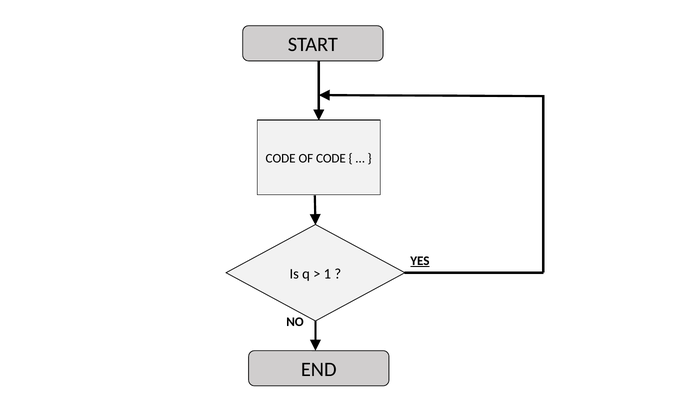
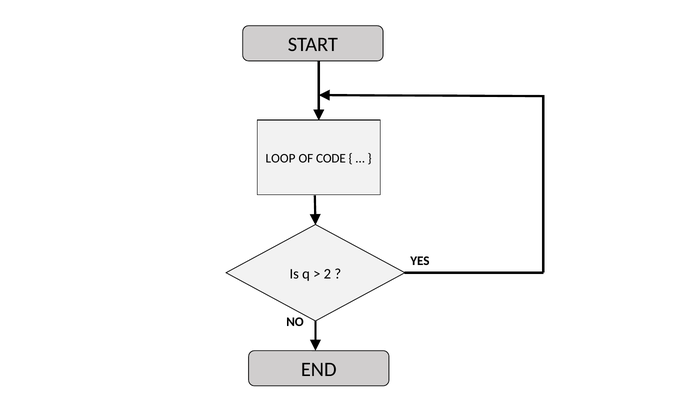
CODE at (281, 158): CODE -> LOOP
YES underline: present -> none
1: 1 -> 2
